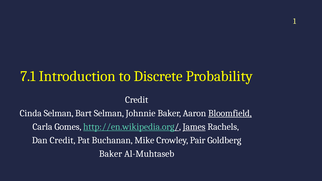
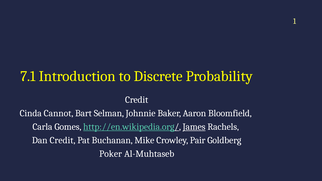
Cinda Selman: Selman -> Cannot
Bloomfield underline: present -> none
Baker at (111, 154): Baker -> Poker
